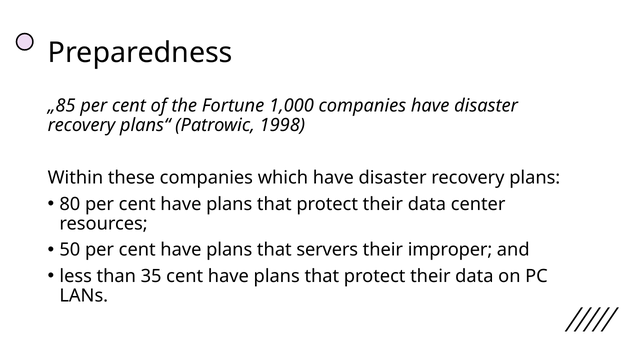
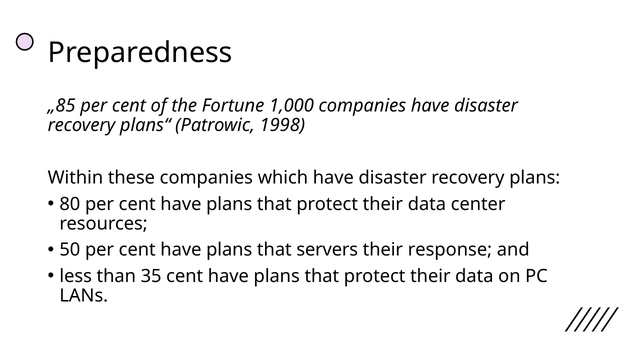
improper: improper -> response
